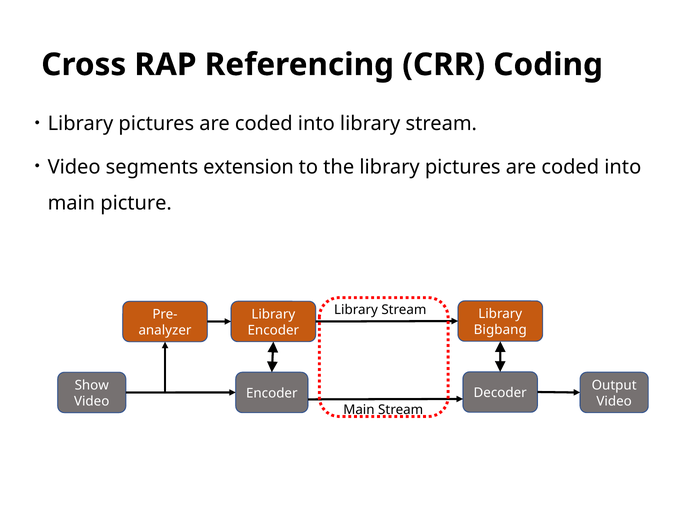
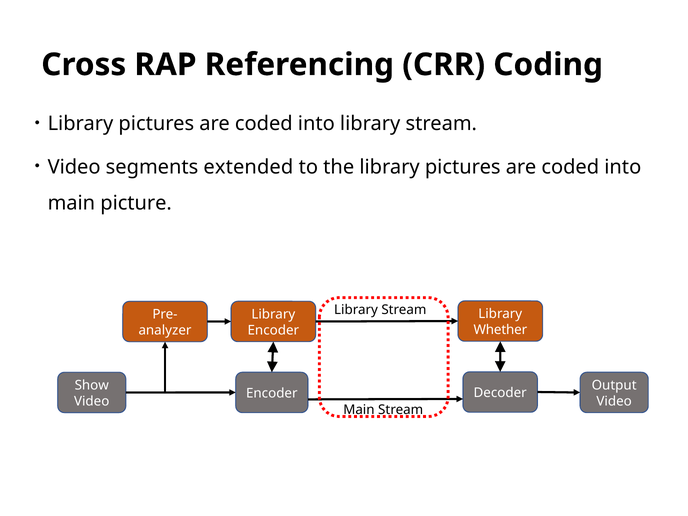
extension: extension -> extended
Bigbang: Bigbang -> Whether
